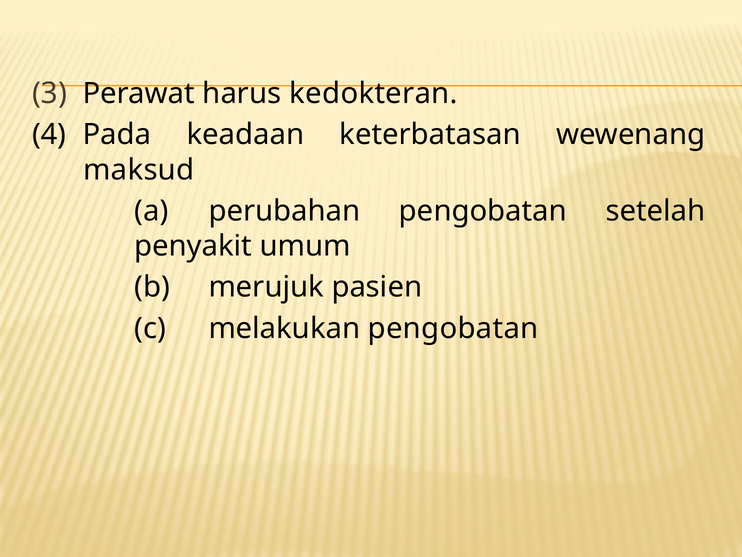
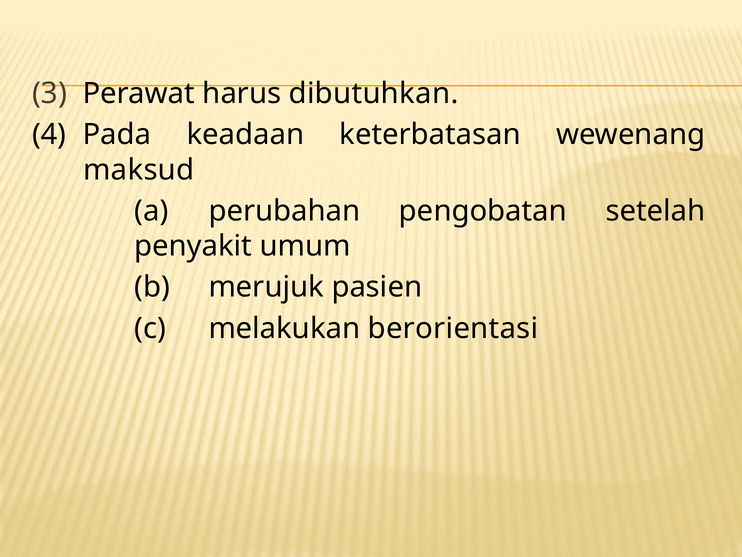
kedokteran: kedokteran -> dibutuhkan
melakukan pengobatan: pengobatan -> berorientasi
